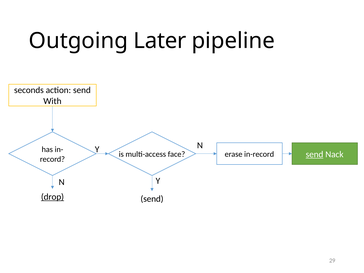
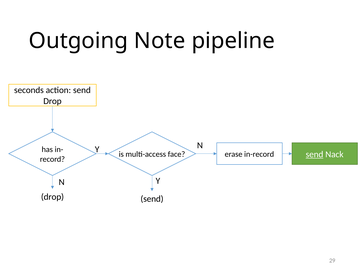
Later: Later -> Note
With at (52, 101): With -> Drop
drop at (52, 197) underline: present -> none
